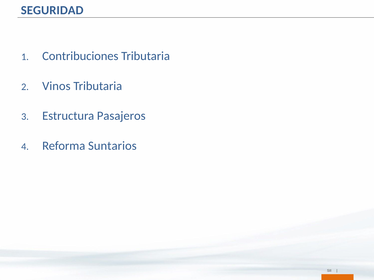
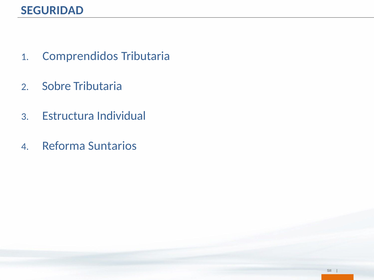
Contribuciones: Contribuciones -> Comprendidos
Vinos: Vinos -> Sobre
Pasajeros: Pasajeros -> Individual
